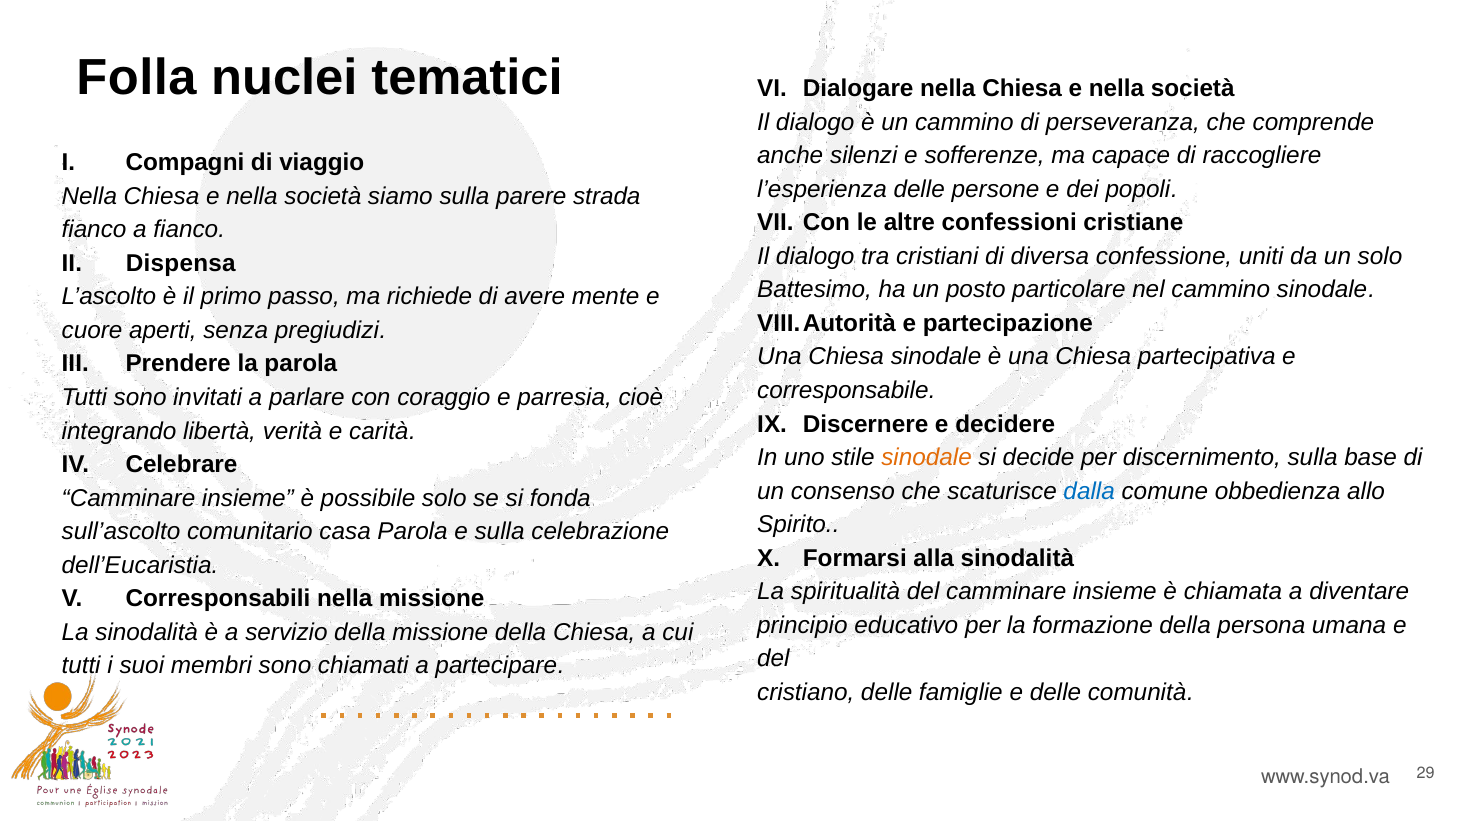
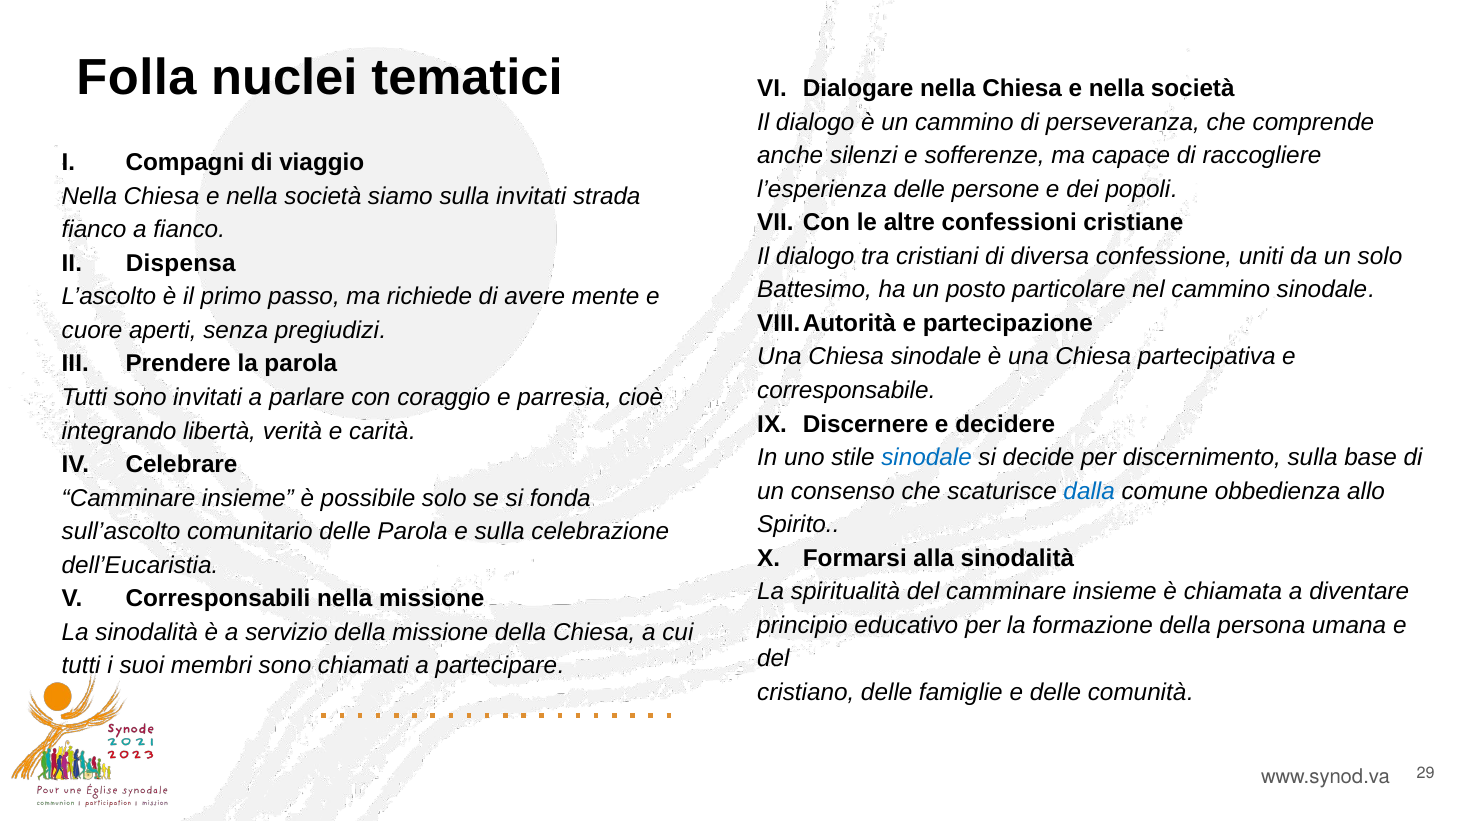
sulla parere: parere -> invitati
sinodale at (927, 458) colour: orange -> blue
comunitario casa: casa -> delle
